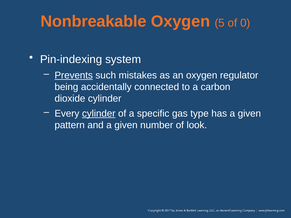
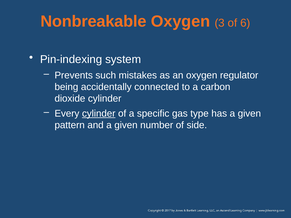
5: 5 -> 3
0: 0 -> 6
Prevents underline: present -> none
look: look -> side
